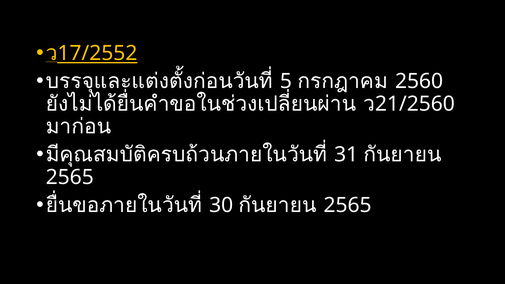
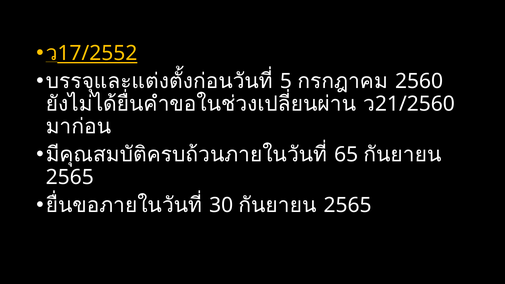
31: 31 -> 65
